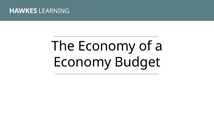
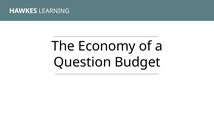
Economy at (82, 62): Economy -> Question
